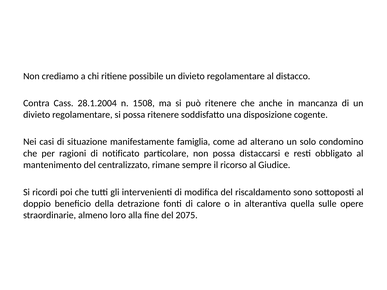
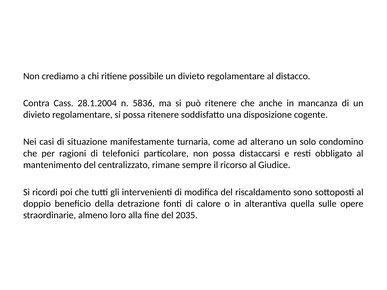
1508: 1508 -> 5836
famiglia: famiglia -> turnaria
notificato: notificato -> telefonici
2075: 2075 -> 2035
